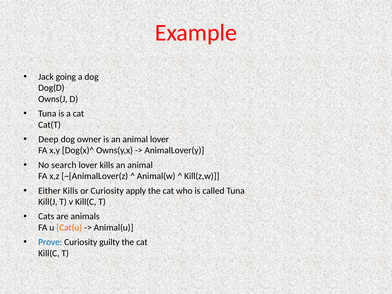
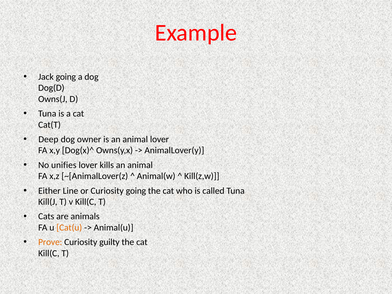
search: search -> unifies
Either Kills: Kills -> Line
Curiosity apply: apply -> going
Prove colour: blue -> orange
